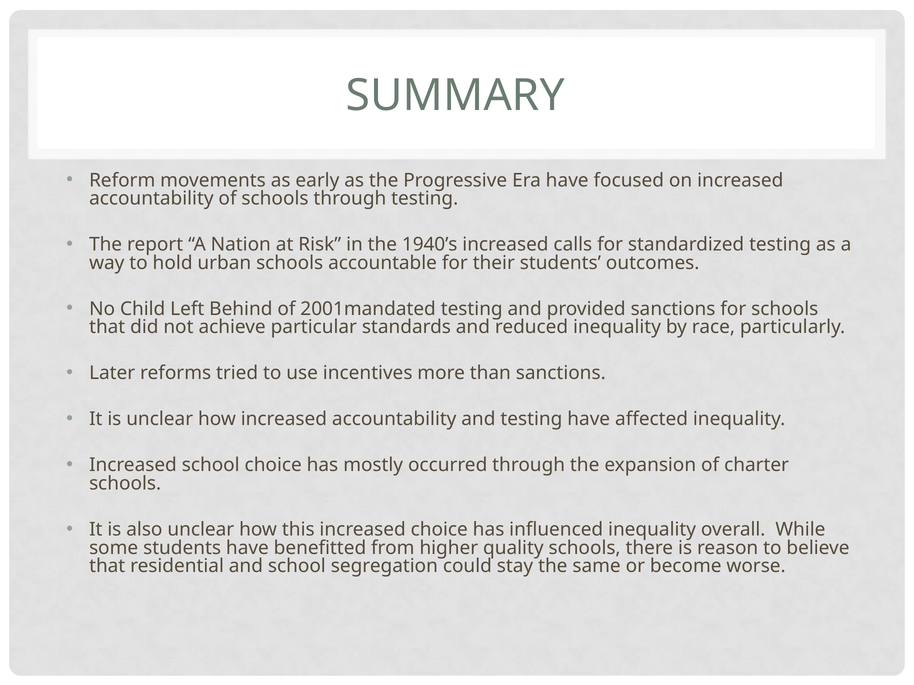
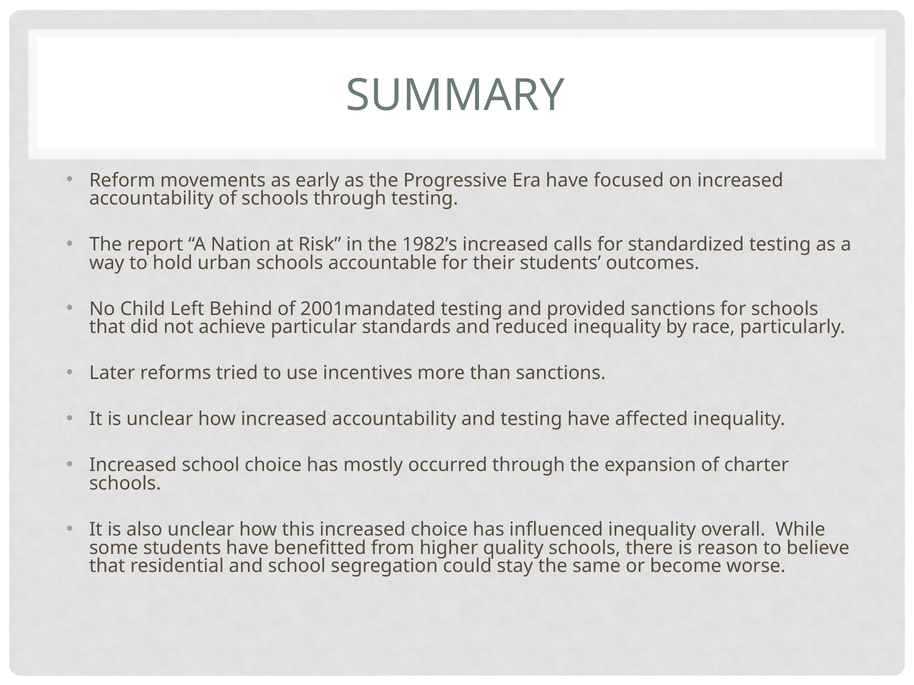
1940’s: 1940’s -> 1982’s
